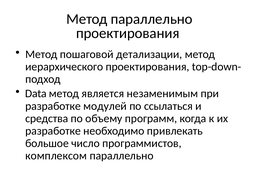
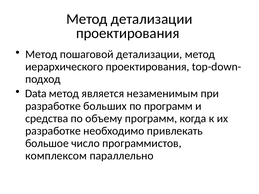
Метод параллельно: параллельно -> детализации
модулей: модулей -> больших
по ссылаться: ссылаться -> программ
